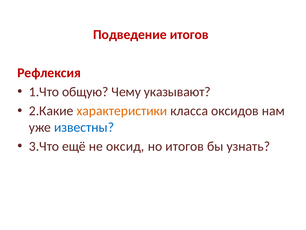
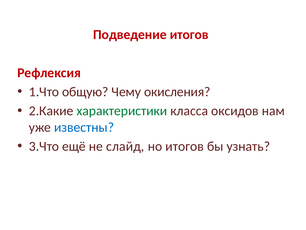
указывают: указывают -> окисления
характеристики colour: orange -> green
оксид: оксид -> слайд
